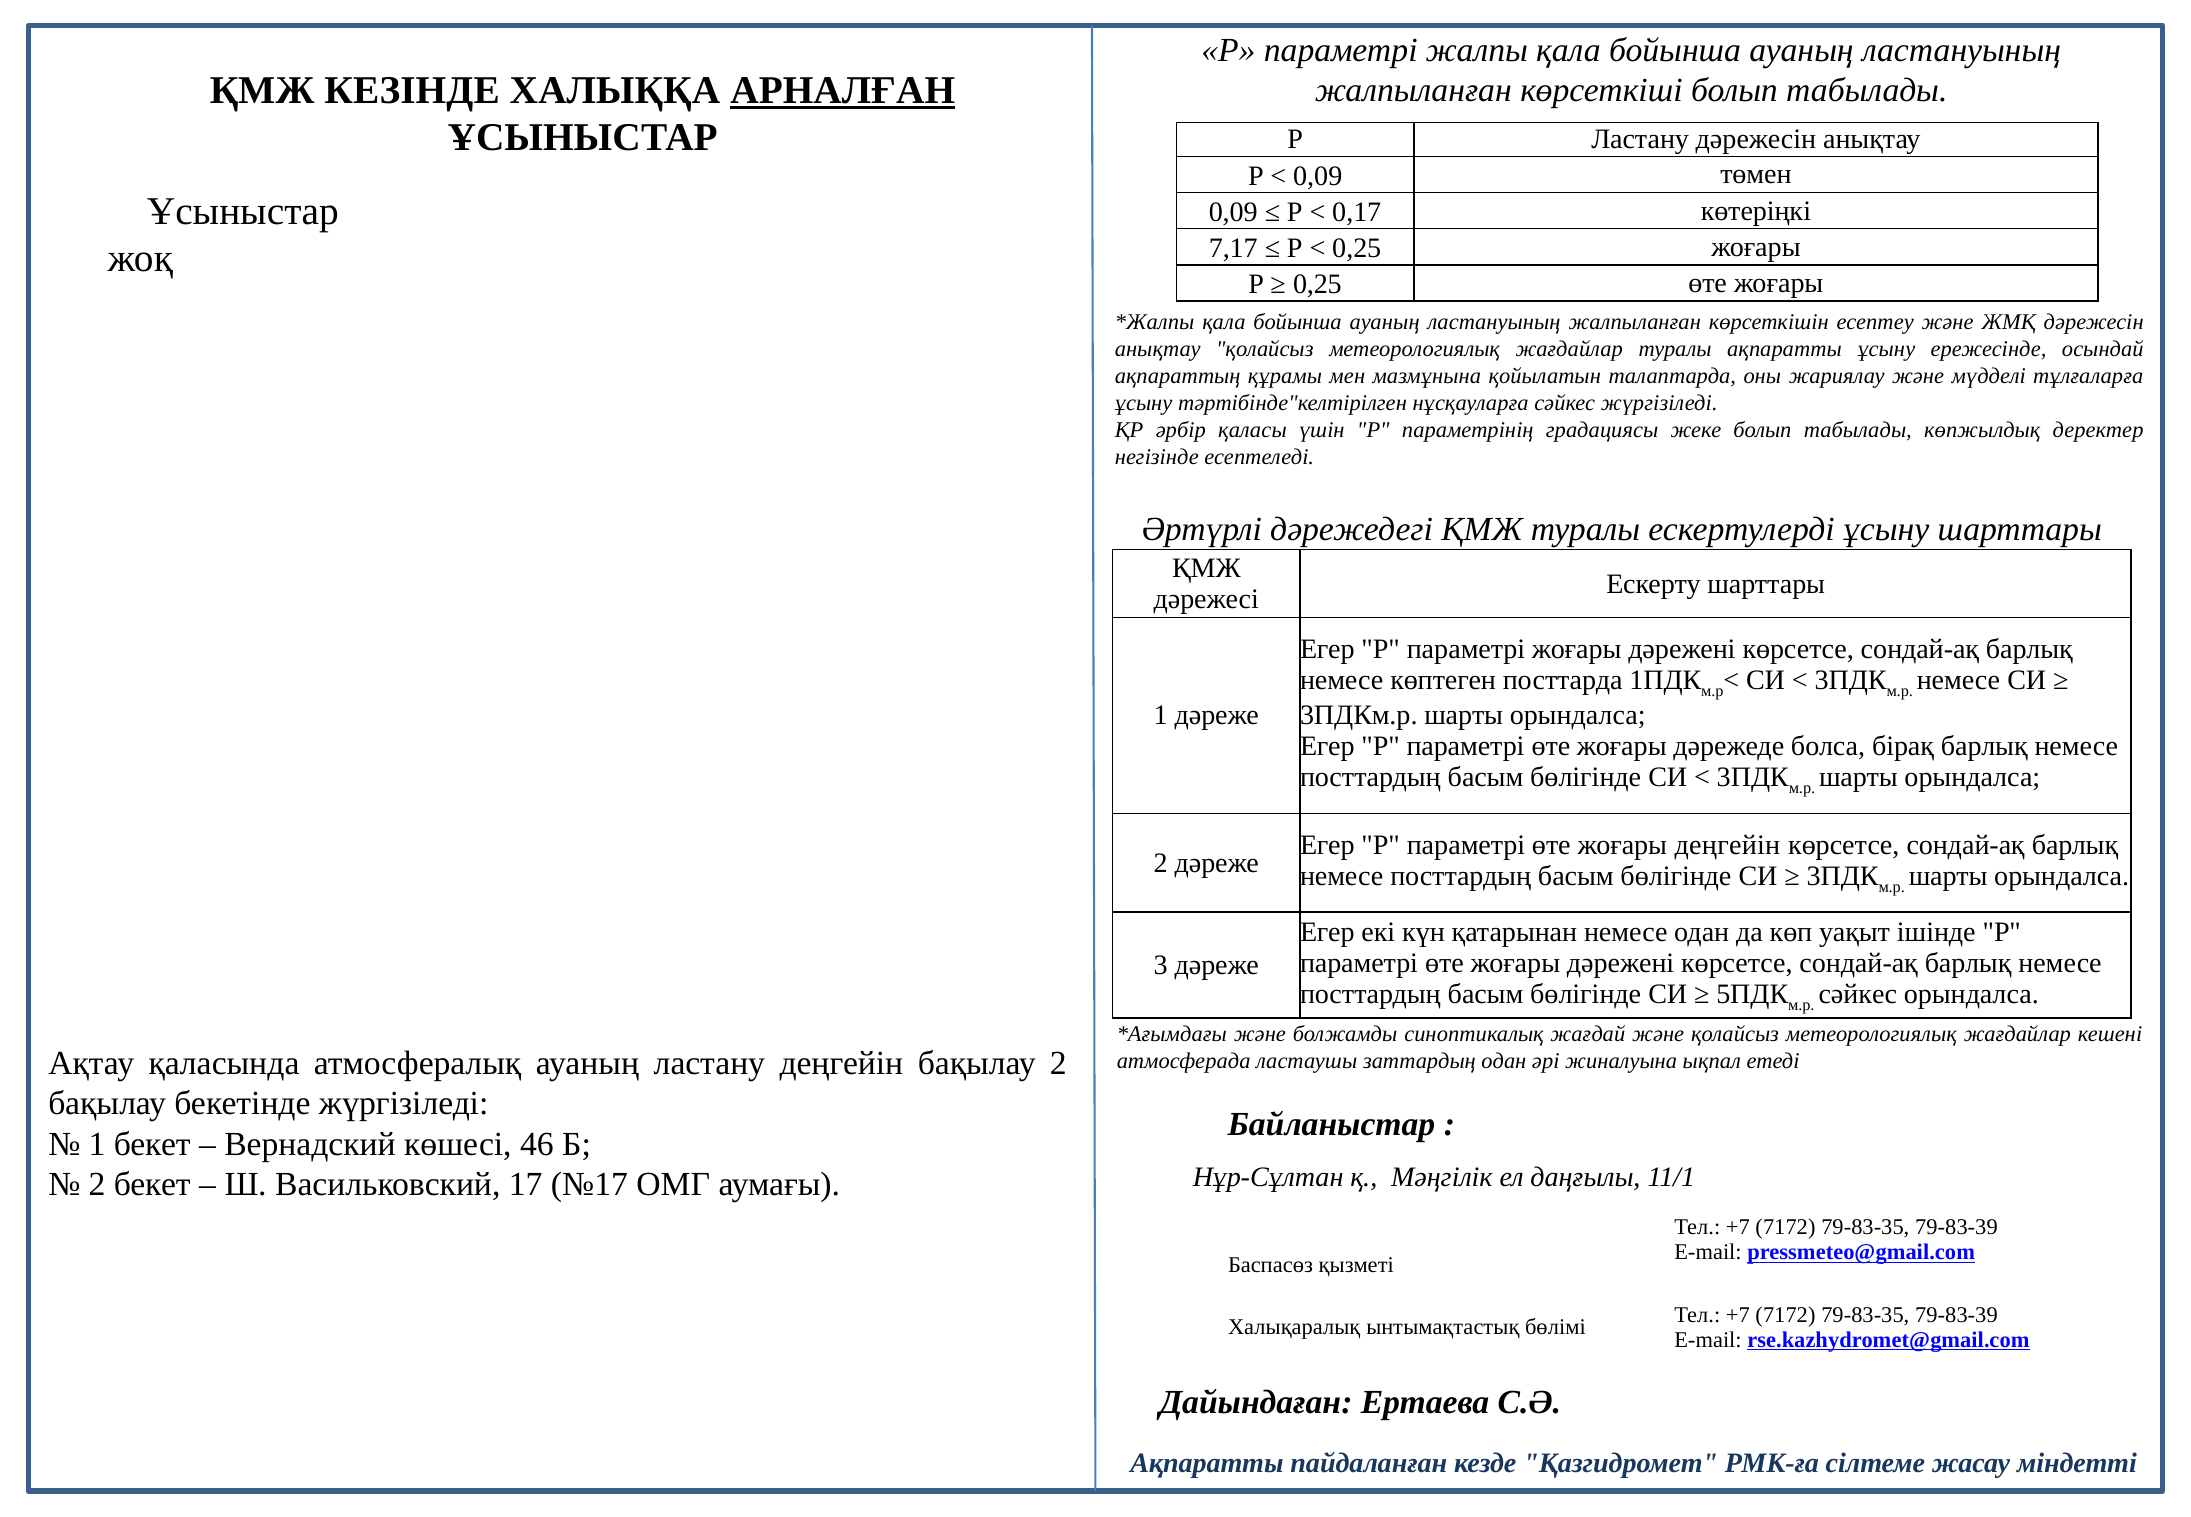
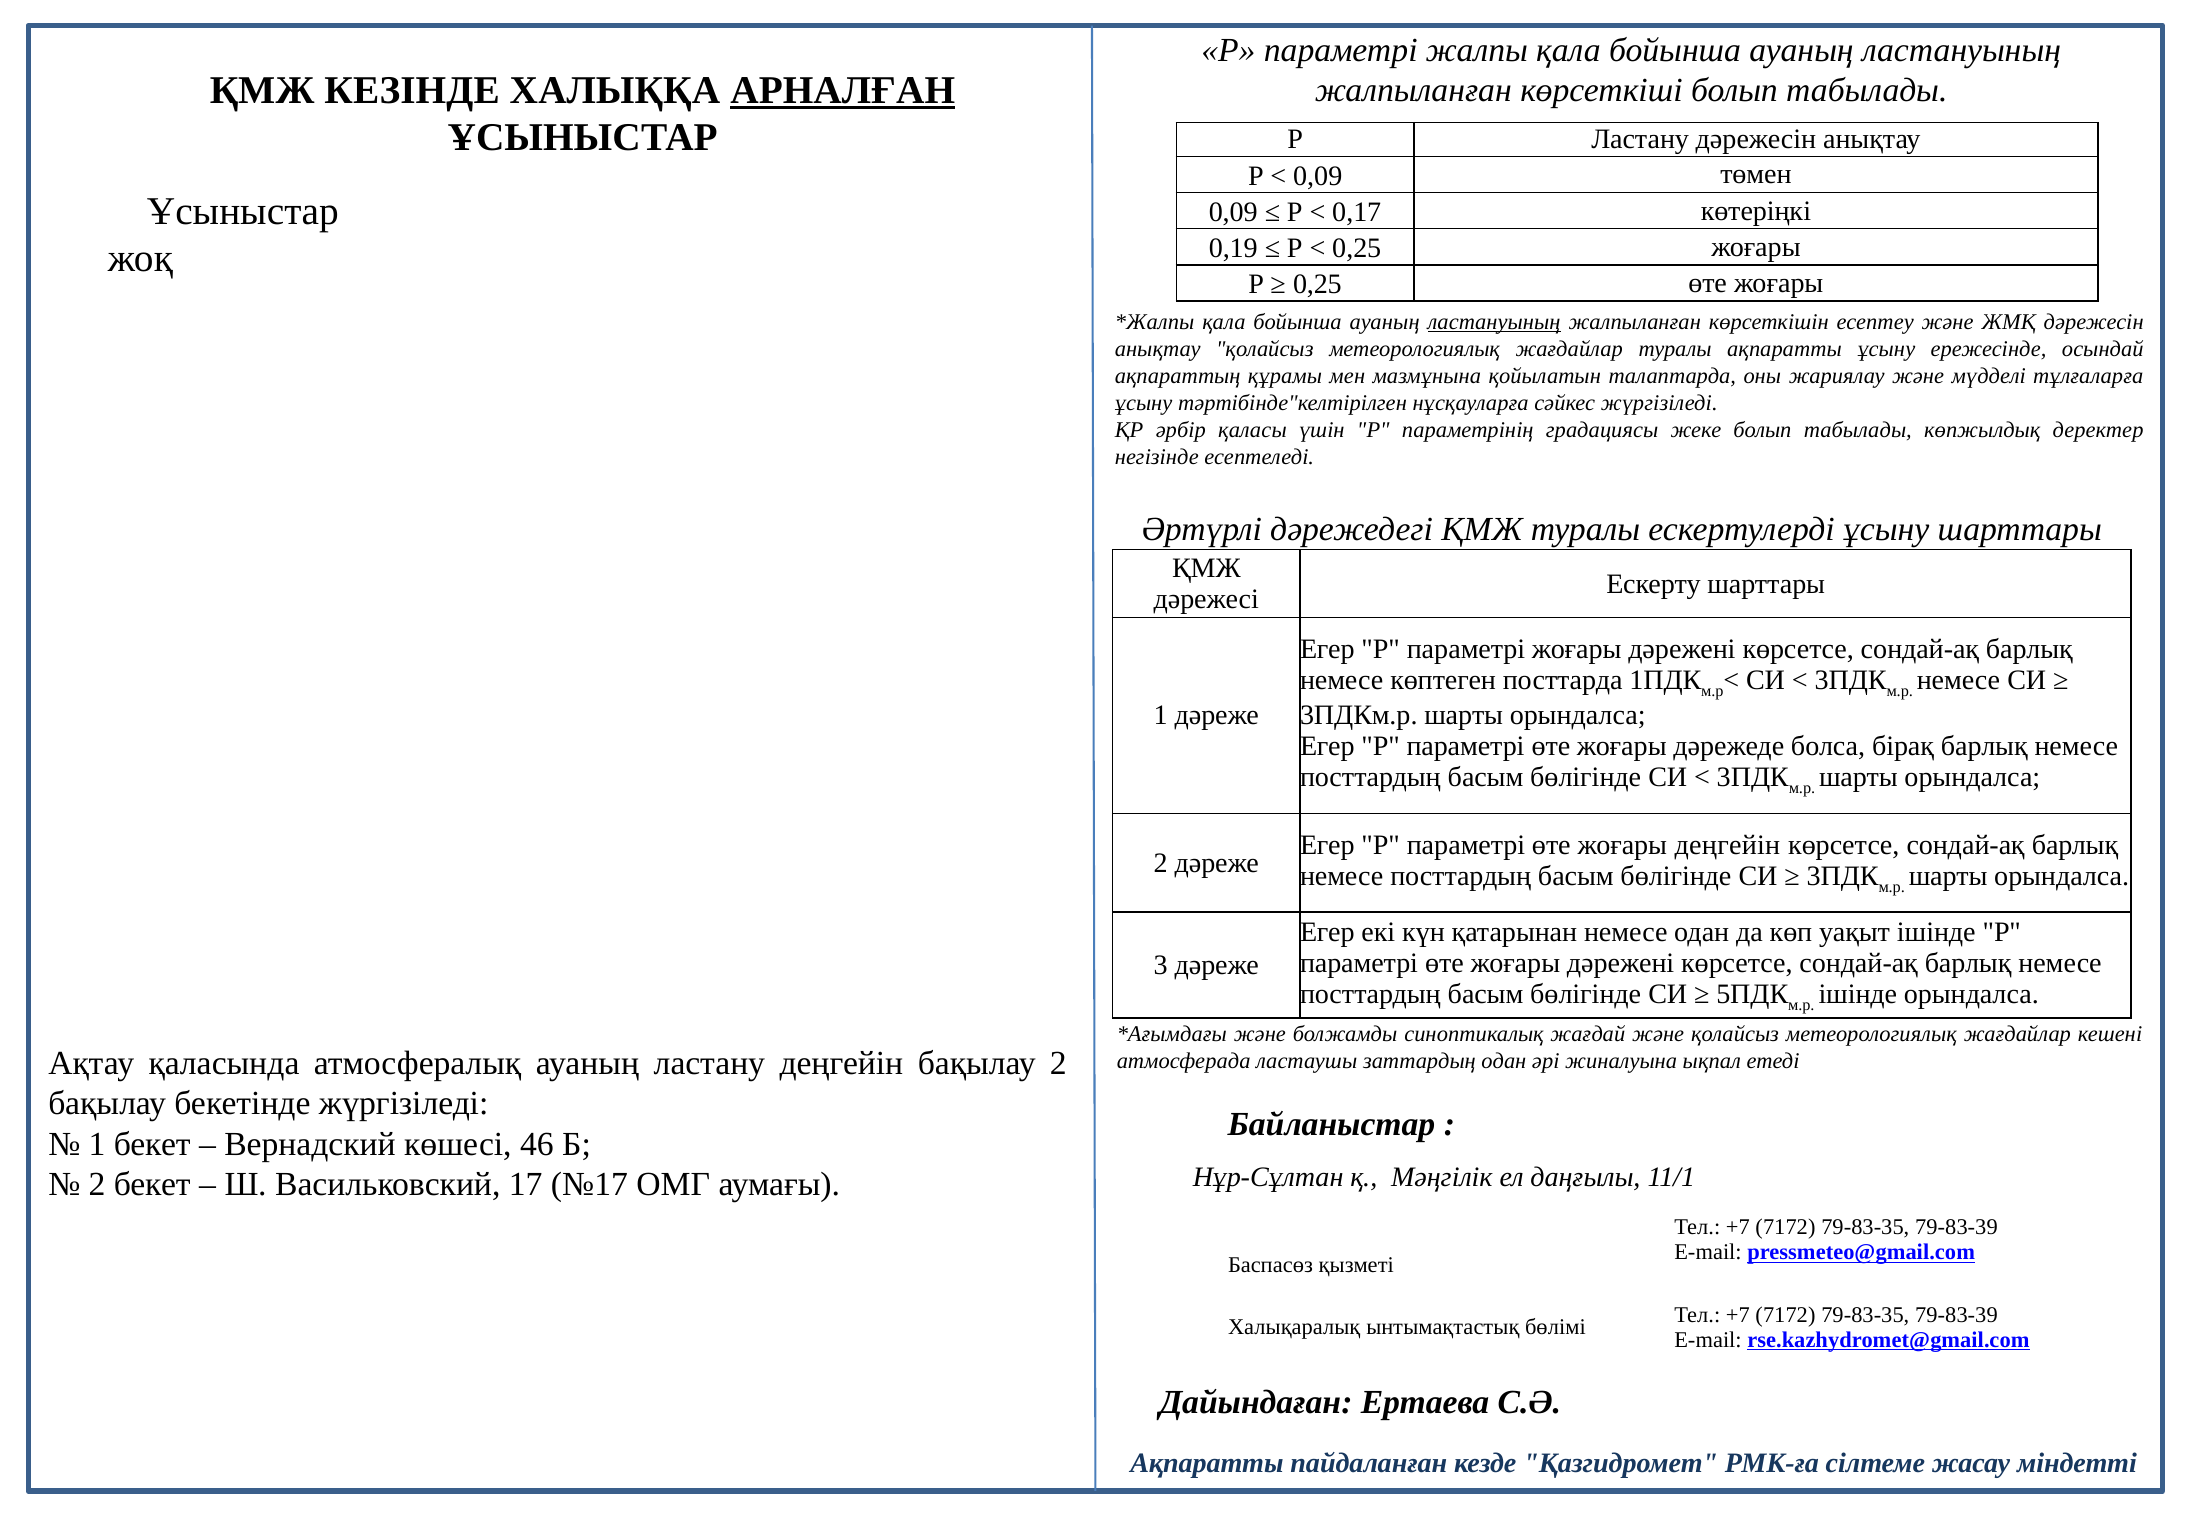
7,17: 7,17 -> 0,19
ластануының at (1494, 322) underline: none -> present
сәйкес at (1858, 994): сәйкес -> ішінде
